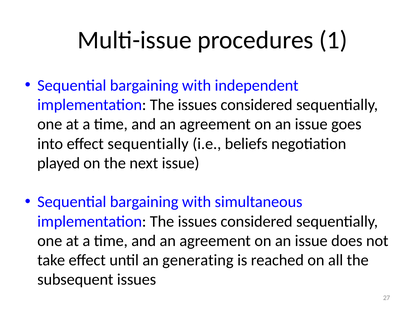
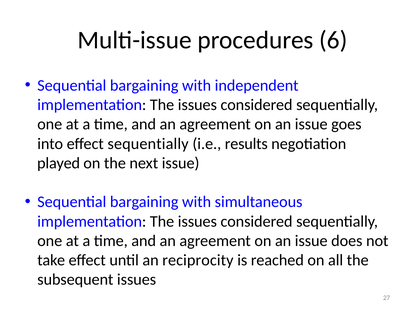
1: 1 -> 6
beliefs: beliefs -> results
generating: generating -> reciprocity
